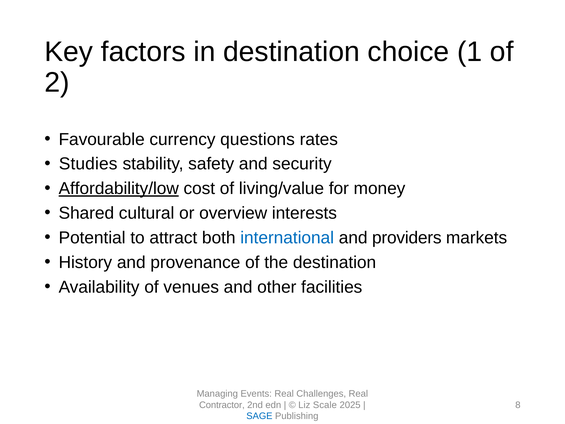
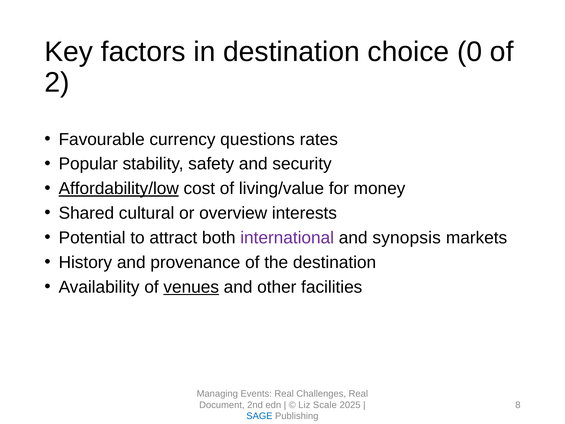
1: 1 -> 0
Studies: Studies -> Popular
international colour: blue -> purple
providers: providers -> synopsis
venues underline: none -> present
Contractor: Contractor -> Document
